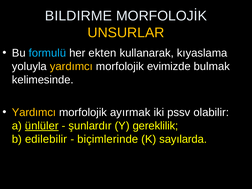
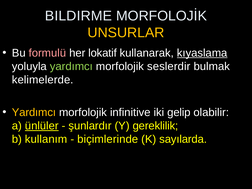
formulü colour: light blue -> pink
ekten: ekten -> lokatif
kıyaslama underline: none -> present
yardımcı at (71, 66) colour: yellow -> light green
evimizde: evimizde -> seslerdir
kelimesinde: kelimesinde -> kelimelerde
ayırmak: ayırmak -> infinitive
pssv: pssv -> gelip
edilebilir: edilebilir -> kullanım
